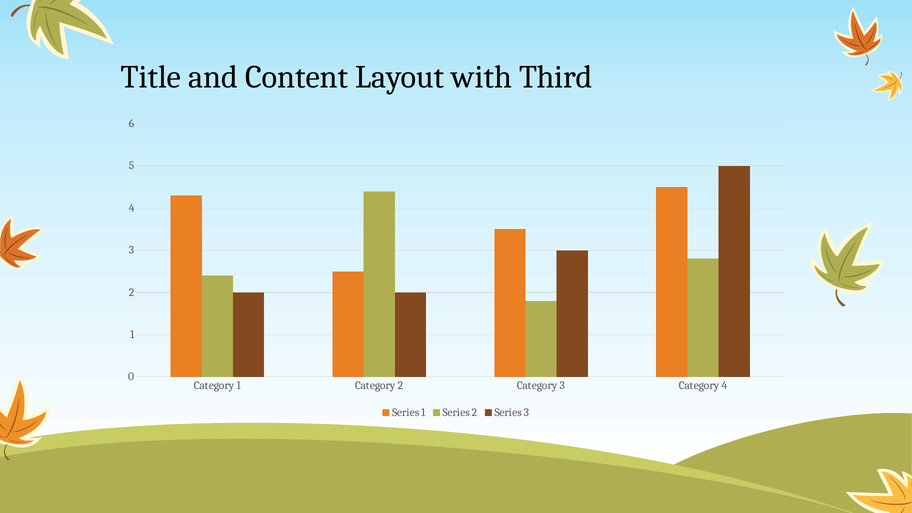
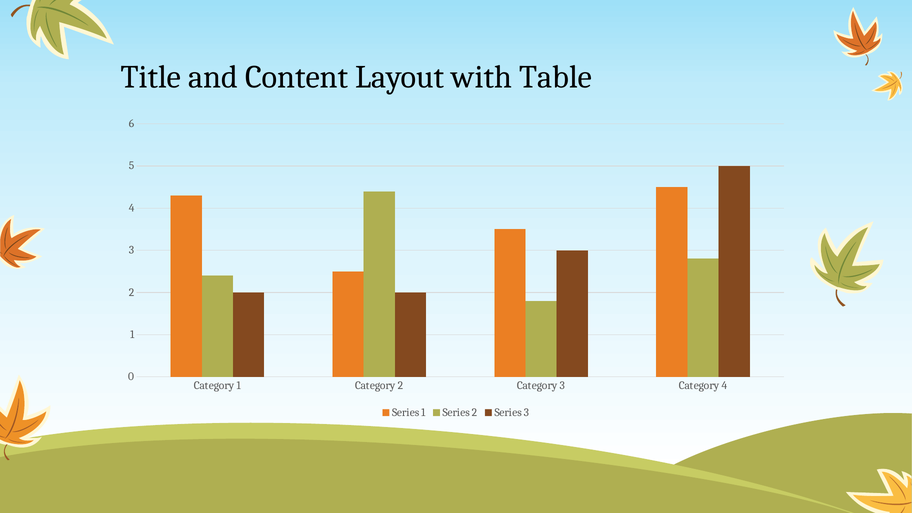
Third: Third -> Table
